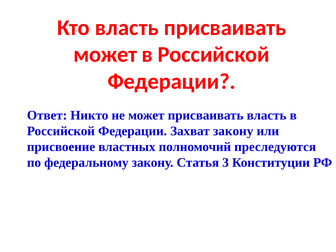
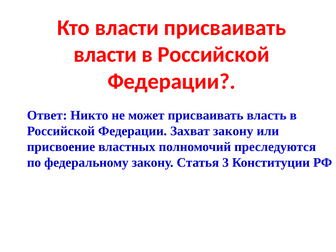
Кто власть: власть -> власти
может at (105, 55): может -> власти
